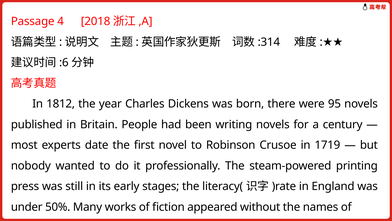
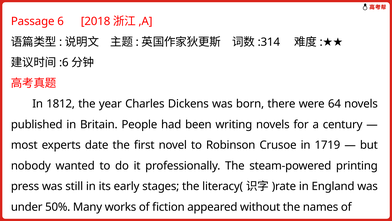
4: 4 -> 6
95: 95 -> 64
